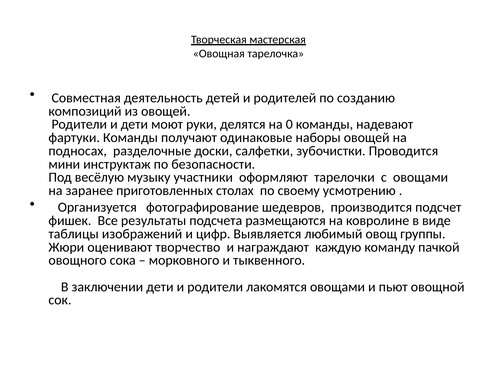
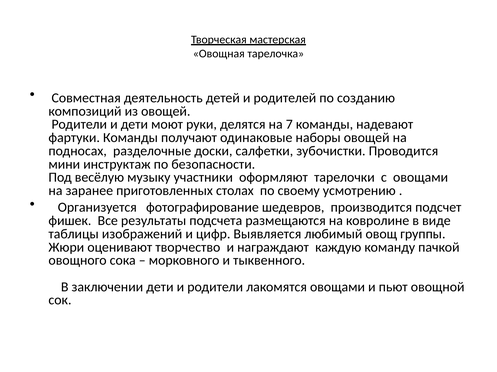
0: 0 -> 7
